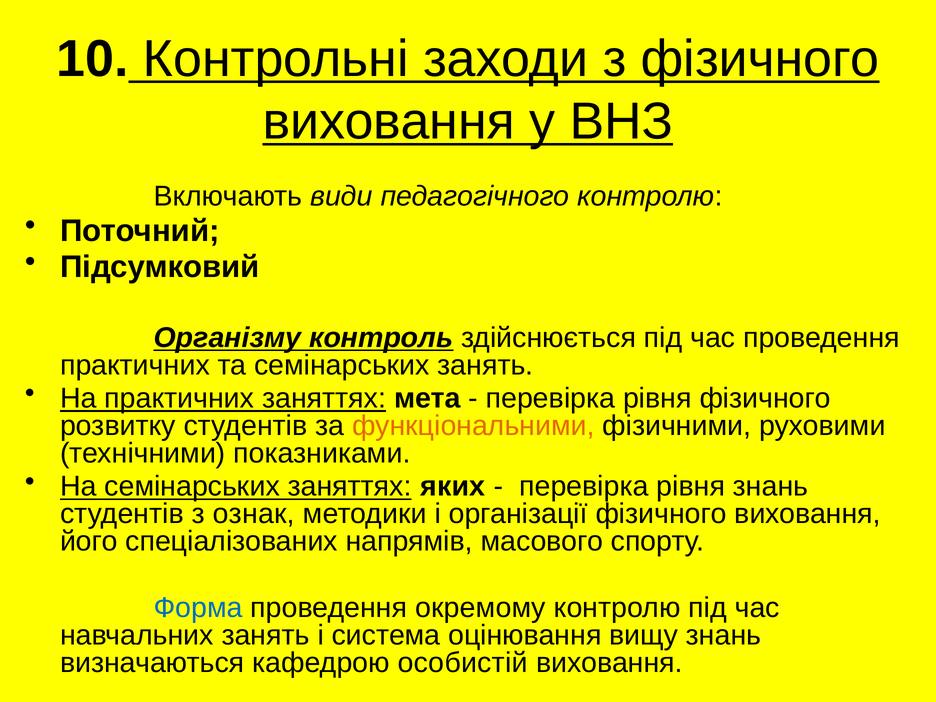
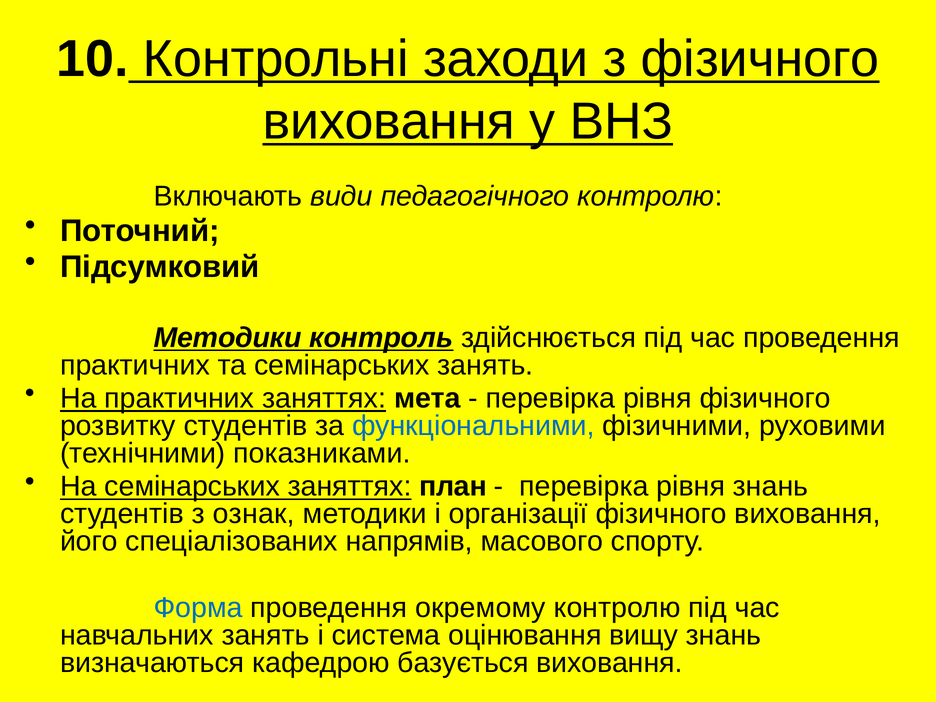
Організму at (227, 338): Організму -> Методики
функціональними colour: orange -> blue
яких: яких -> план
особистій: особистій -> базується
